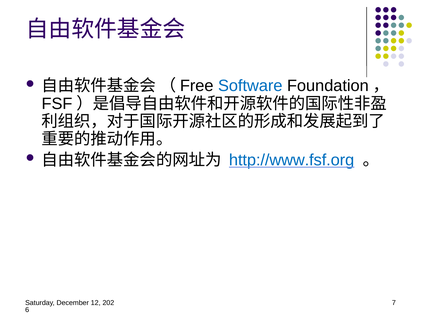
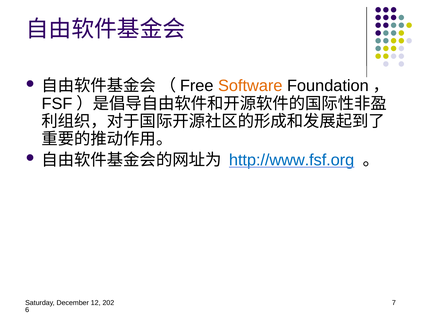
Software colour: blue -> orange
